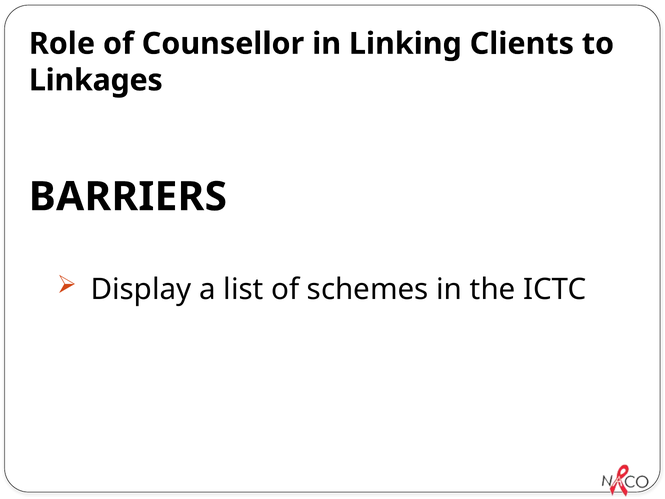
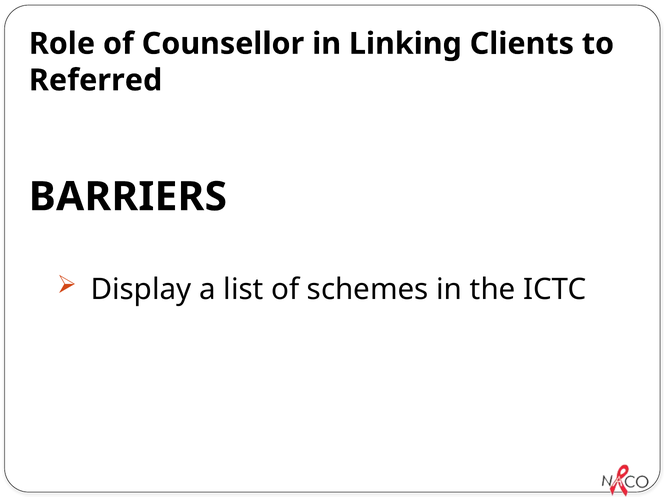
Linkages: Linkages -> Referred
